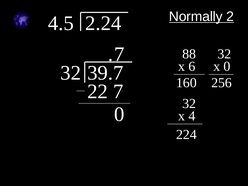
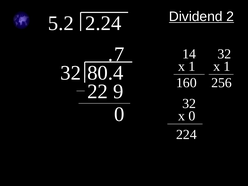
Normally: Normally -> Dividend
4.5: 4.5 -> 5.2
88: 88 -> 14
6 at (192, 66): 6 -> 1
0 at (227, 66): 0 -> 1
39.7: 39.7 -> 80.4
22 7: 7 -> 9
x 4: 4 -> 0
